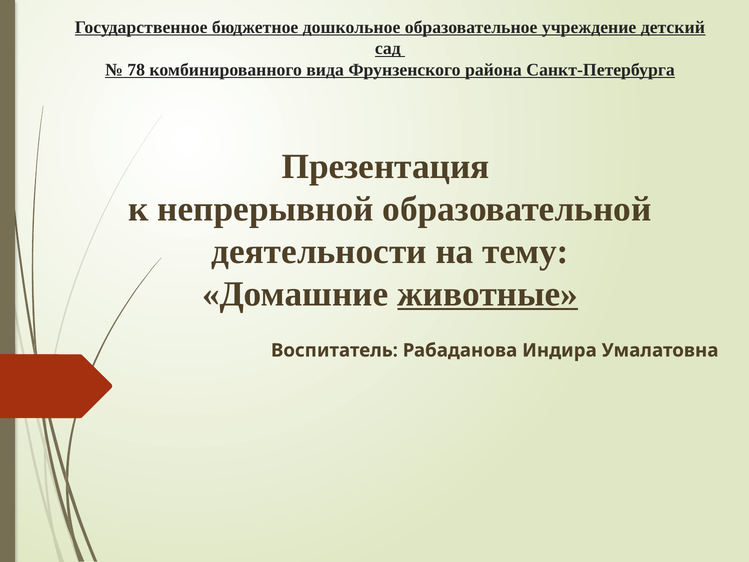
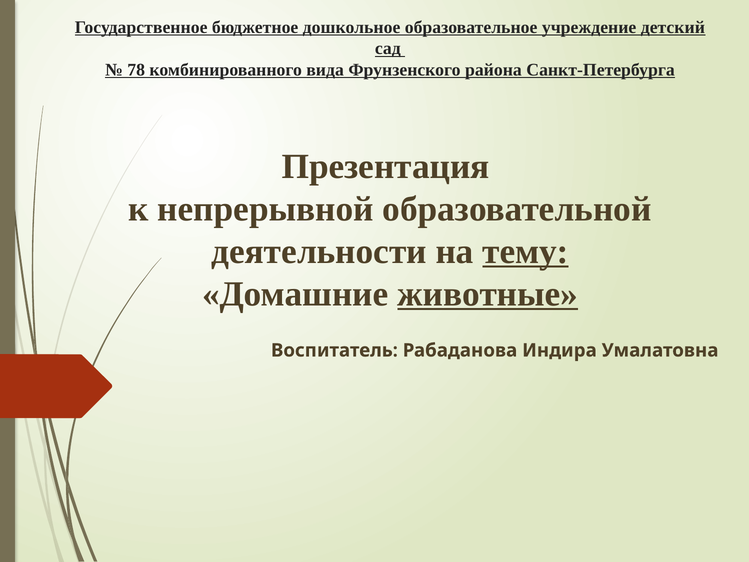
тему underline: none -> present
